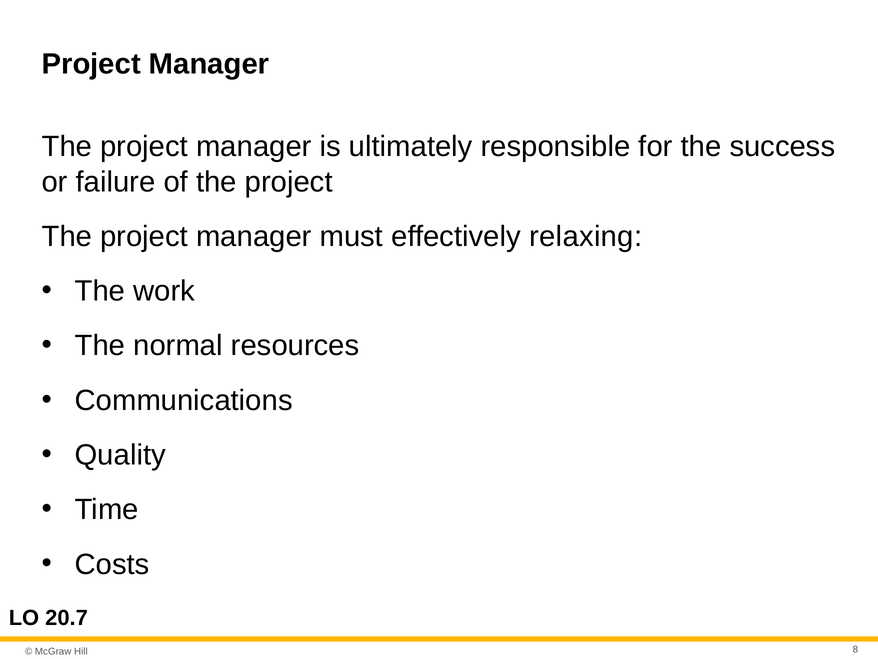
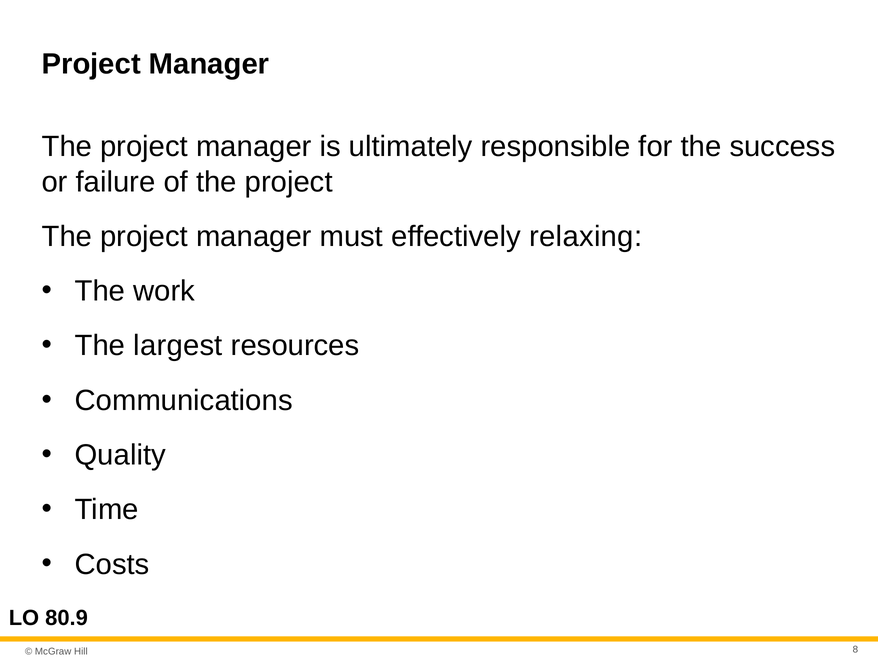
normal: normal -> largest
20.7: 20.7 -> 80.9
